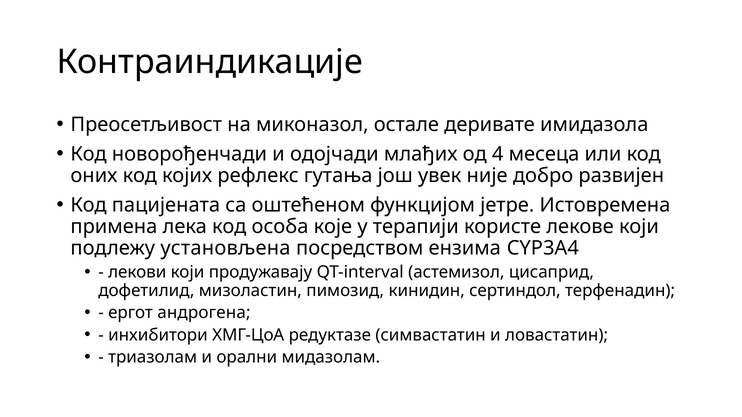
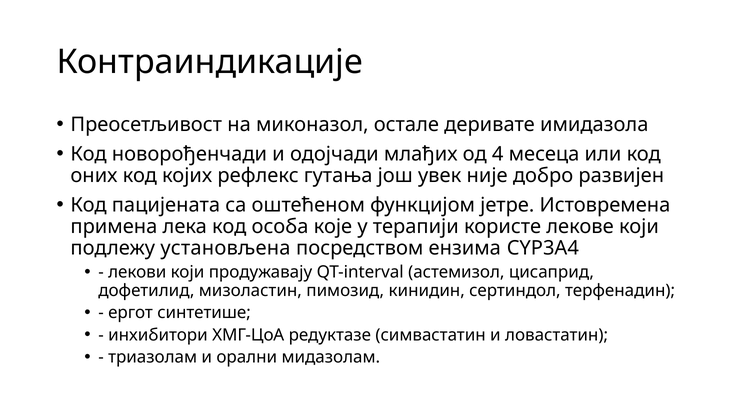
андрогена: андрогена -> синтетише
